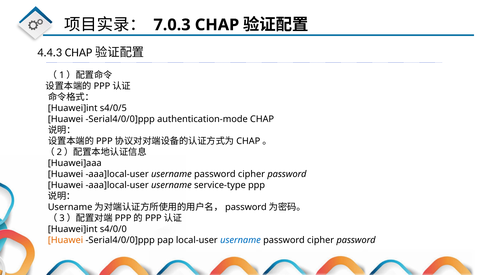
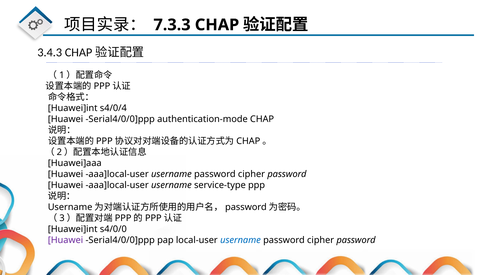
7.0.3: 7.0.3 -> 7.3.3
4.4.3: 4.4.3 -> 3.4.3
s4/0/5: s4/0/5 -> s4/0/4
Huawei at (66, 240) colour: orange -> purple
